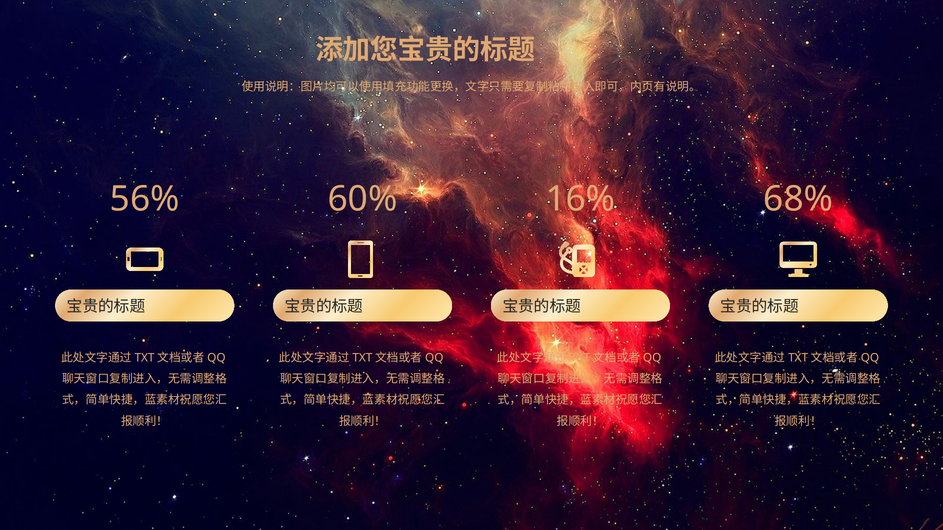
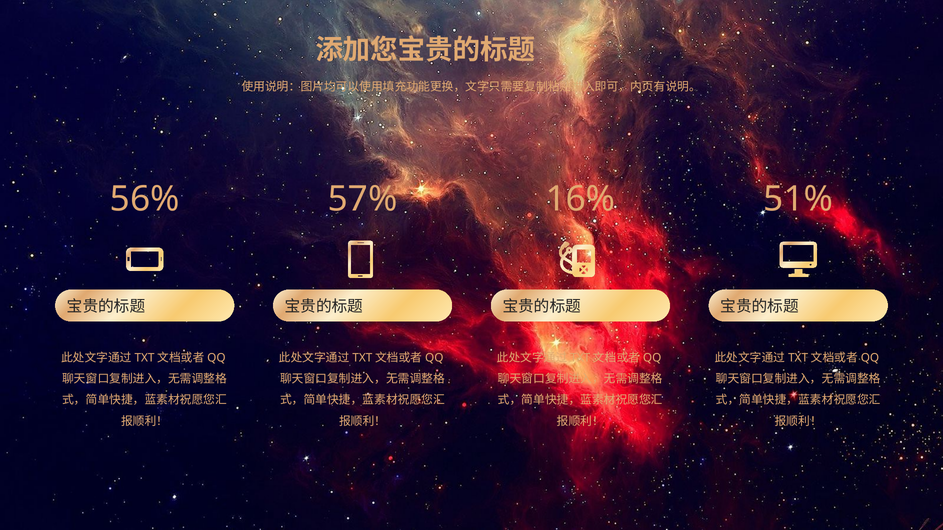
60%: 60% -> 57%
68%: 68% -> 51%
